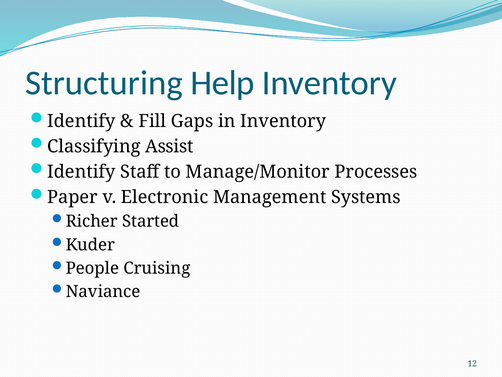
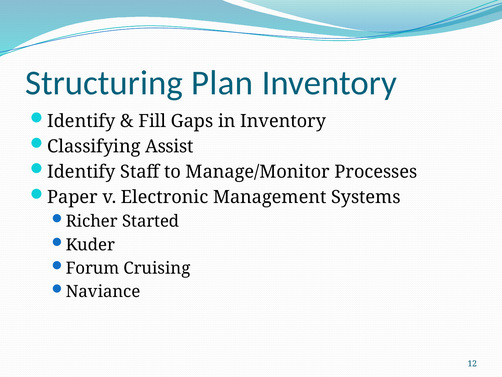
Help: Help -> Plan
People: People -> Forum
